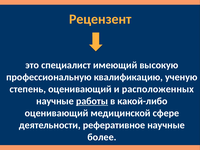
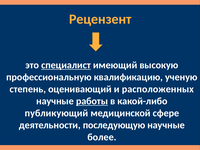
специалист underline: none -> present
оценивающий at (57, 113): оценивающий -> публикующий
реферативное: реферативное -> последующую
